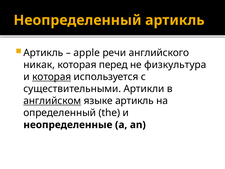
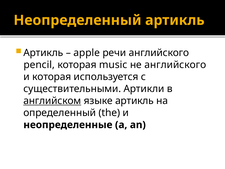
никак: никак -> pencil
перед: перед -> music
не физкультура: физкультура -> английского
которая at (52, 77) underline: present -> none
